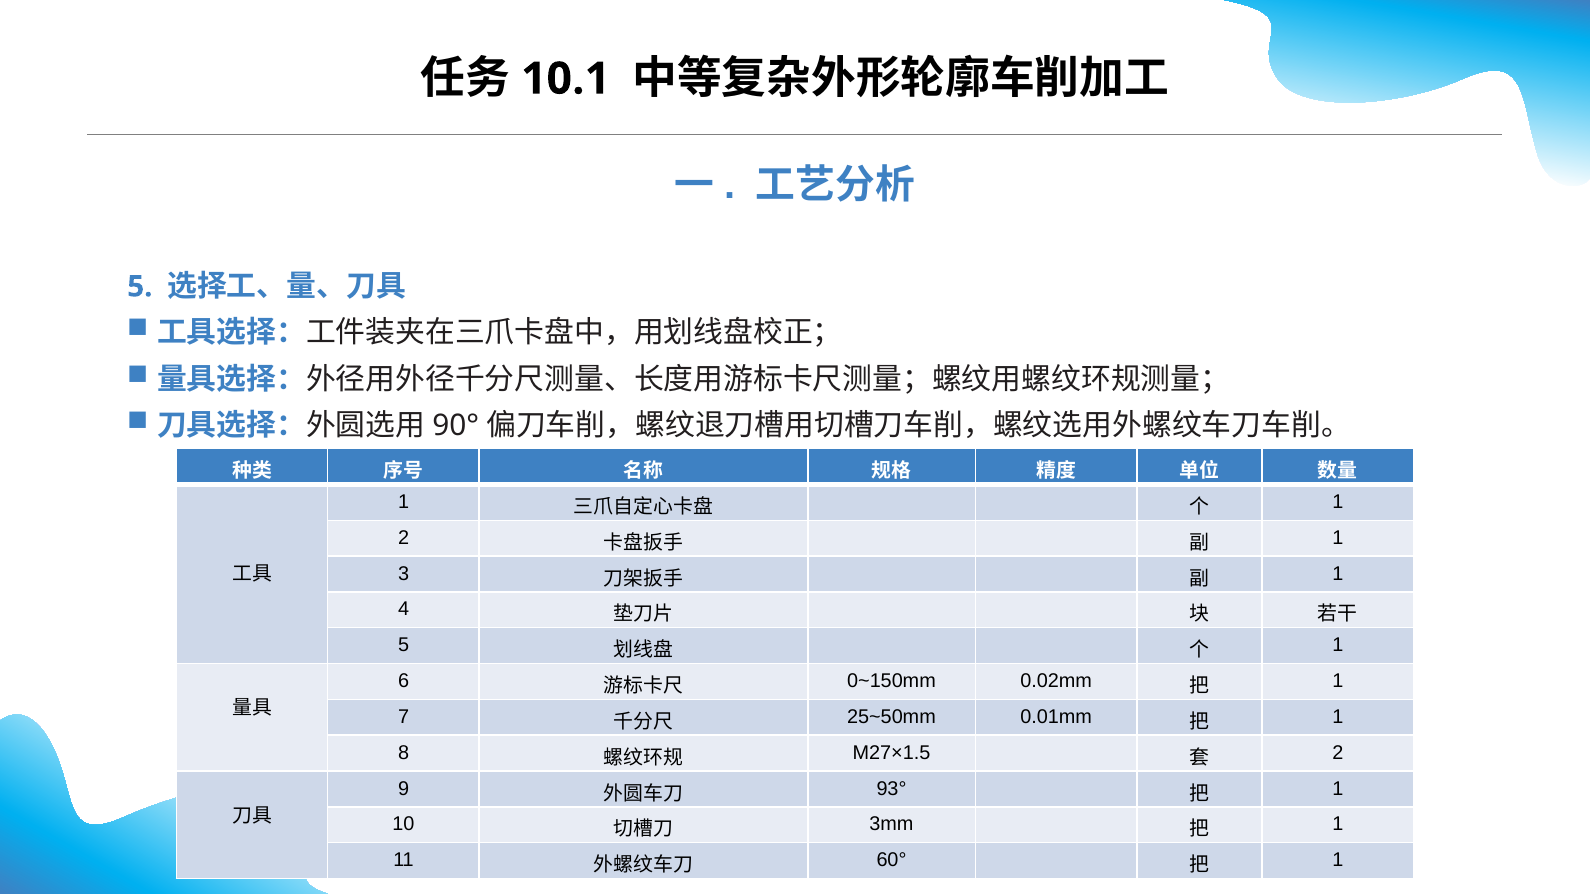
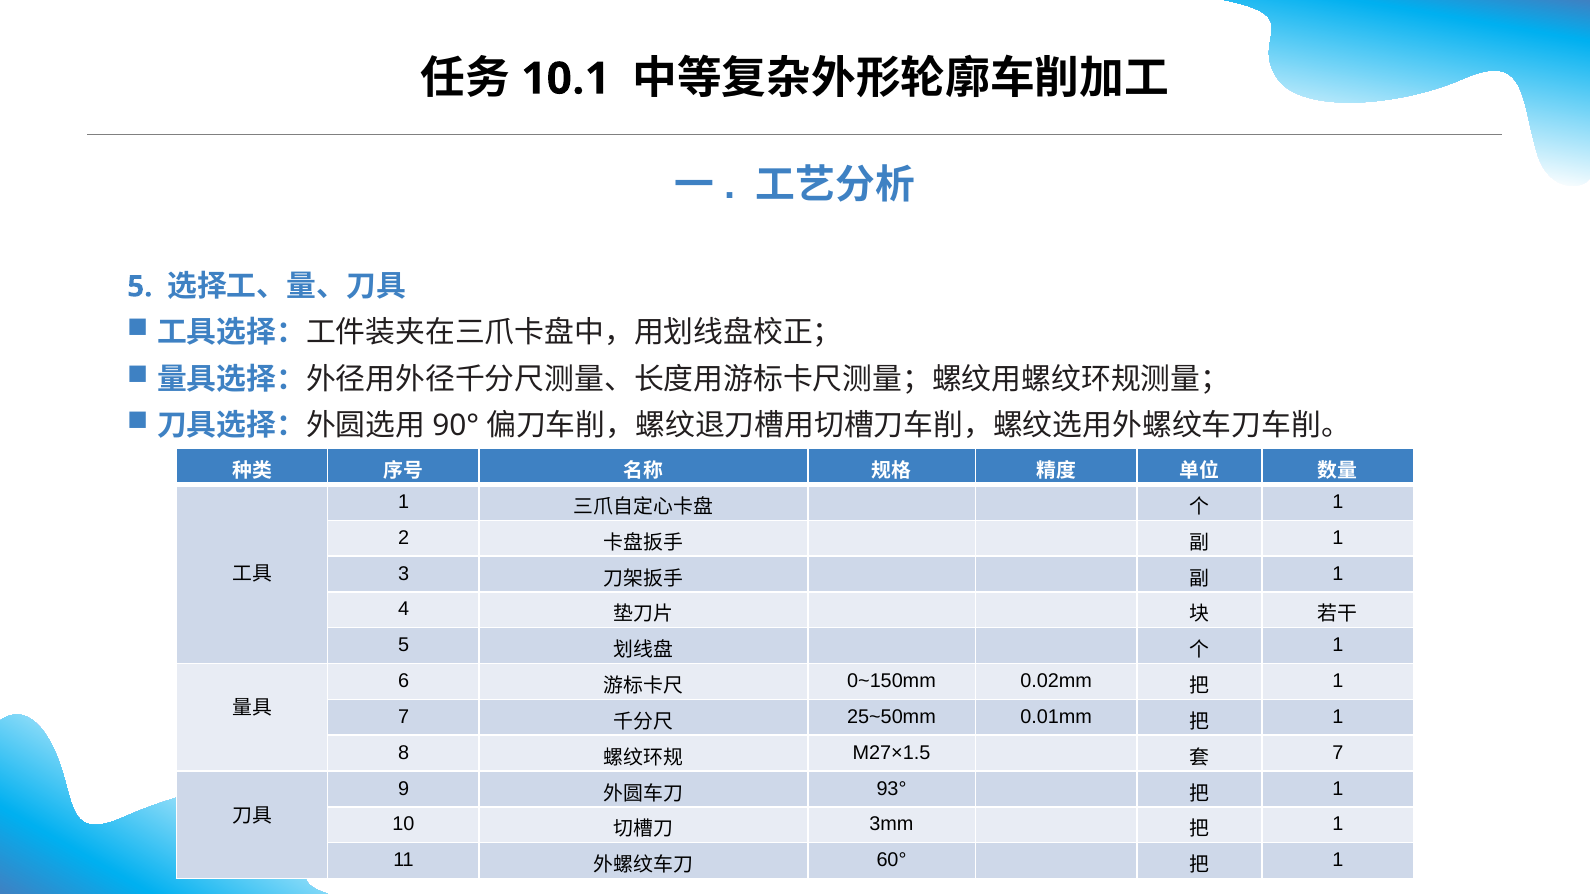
2 at (1338, 753): 2 -> 7
